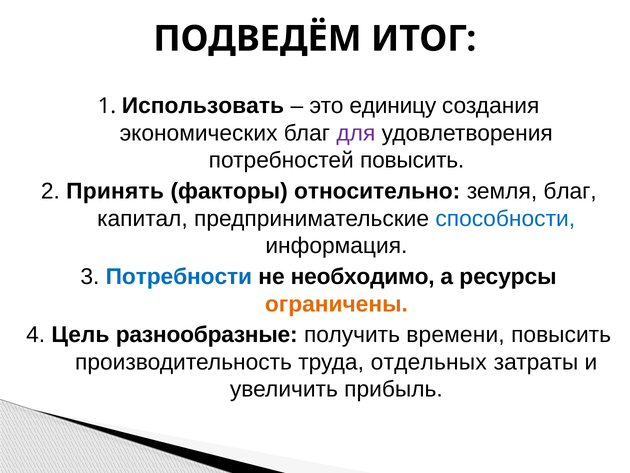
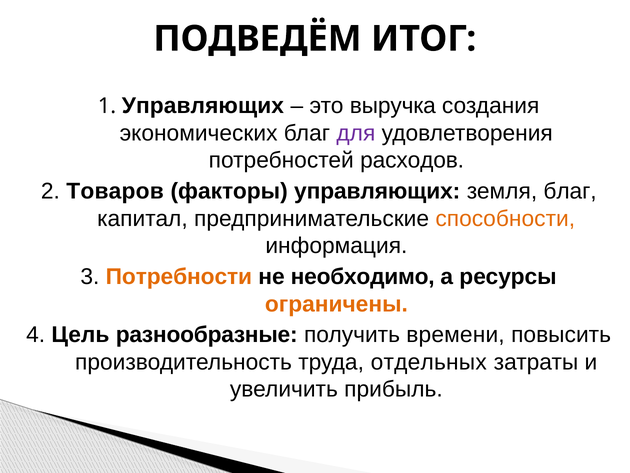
1 Использовать: Использовать -> Управляющих
единицу: единицу -> выручка
потребностей повысить: повысить -> расходов
Принять: Принять -> Товаров
факторы относительно: относительно -> управляющих
способности colour: blue -> orange
Потребности colour: blue -> orange
